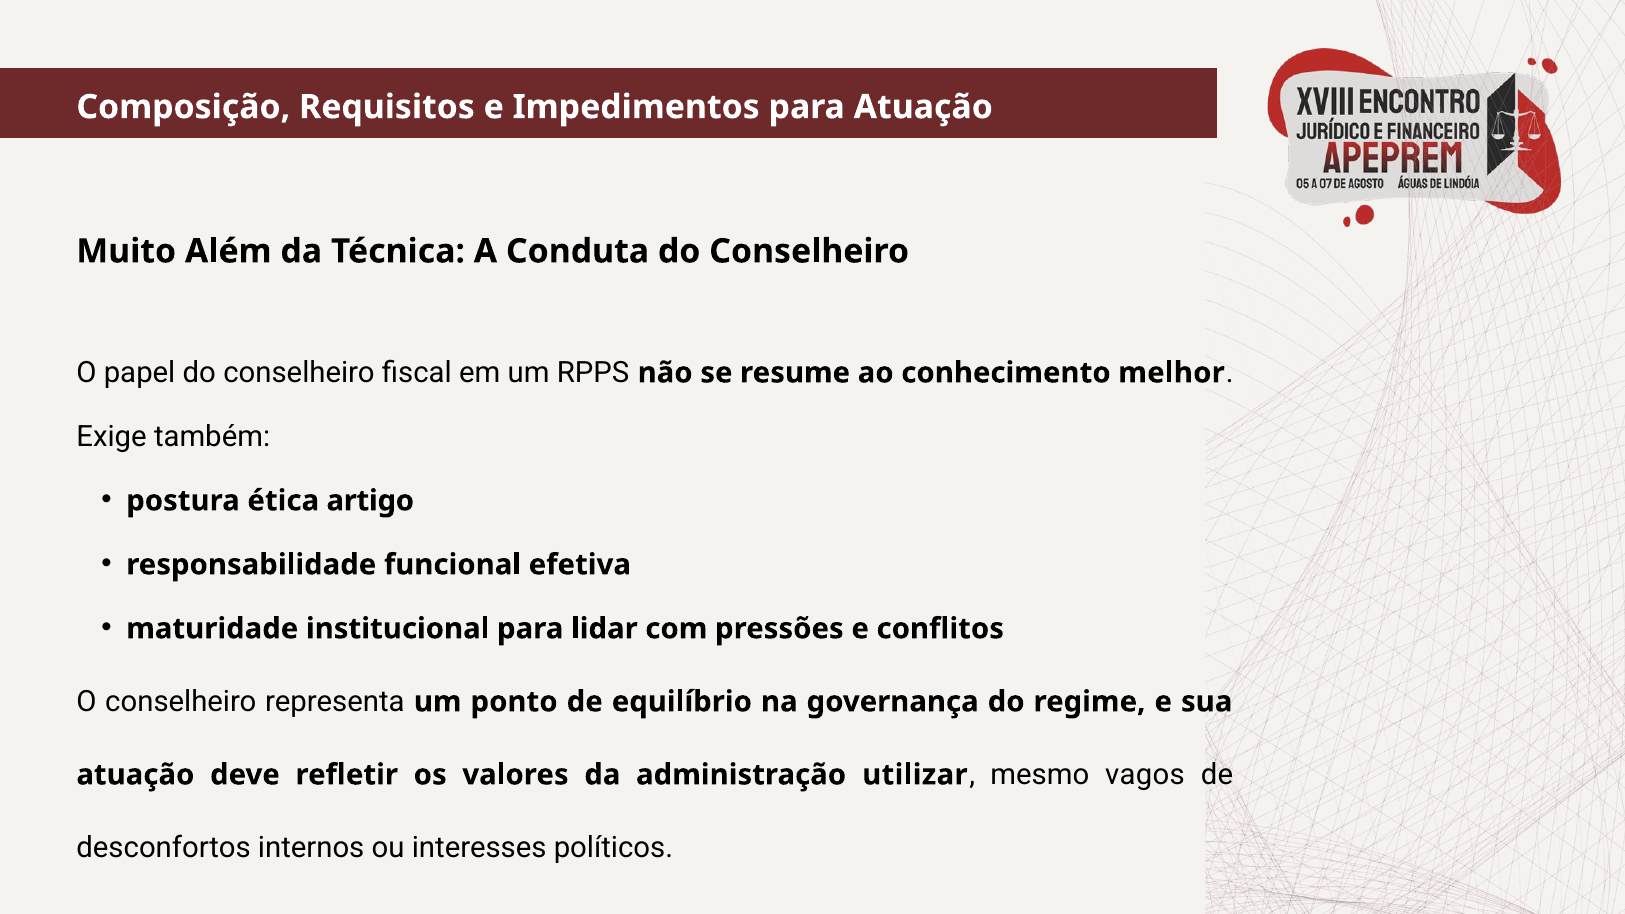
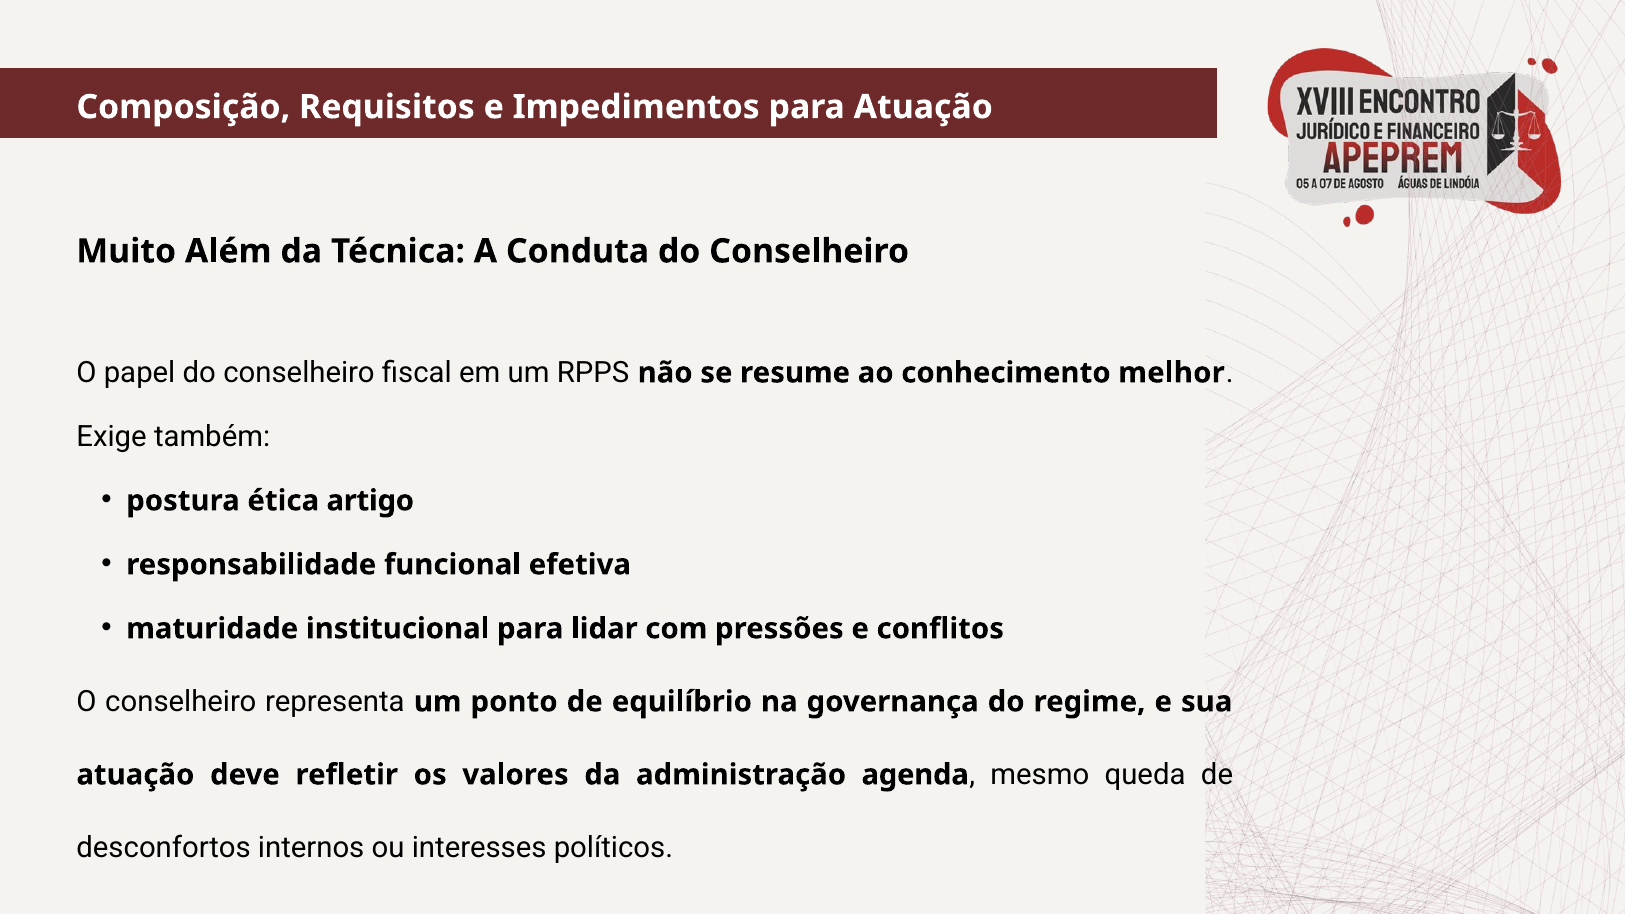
utilizar: utilizar -> agenda
vagos: vagos -> queda
